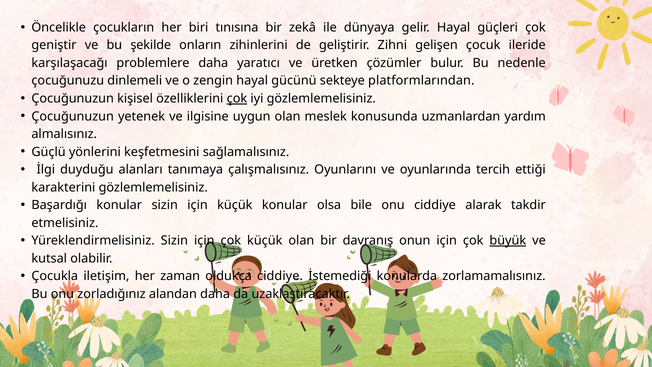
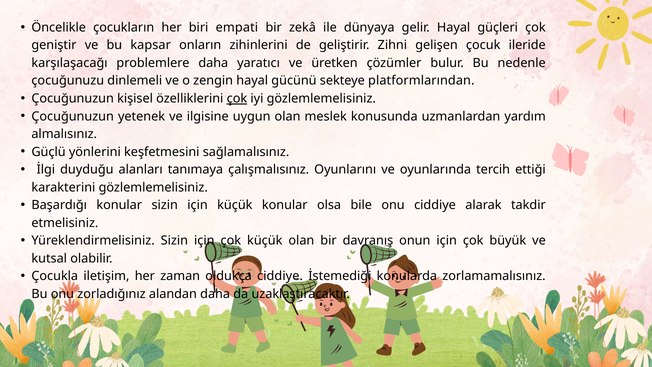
tınısına: tınısına -> empati
şekilde: şekilde -> kapsar
büyük underline: present -> none
